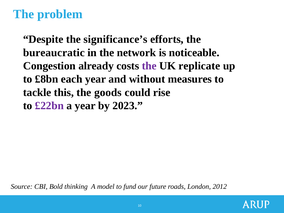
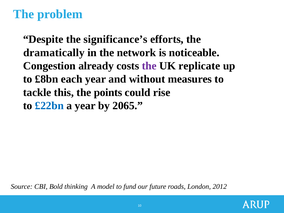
bureaucratic: bureaucratic -> dramatically
goods: goods -> points
£22bn colour: purple -> blue
2023: 2023 -> 2065
